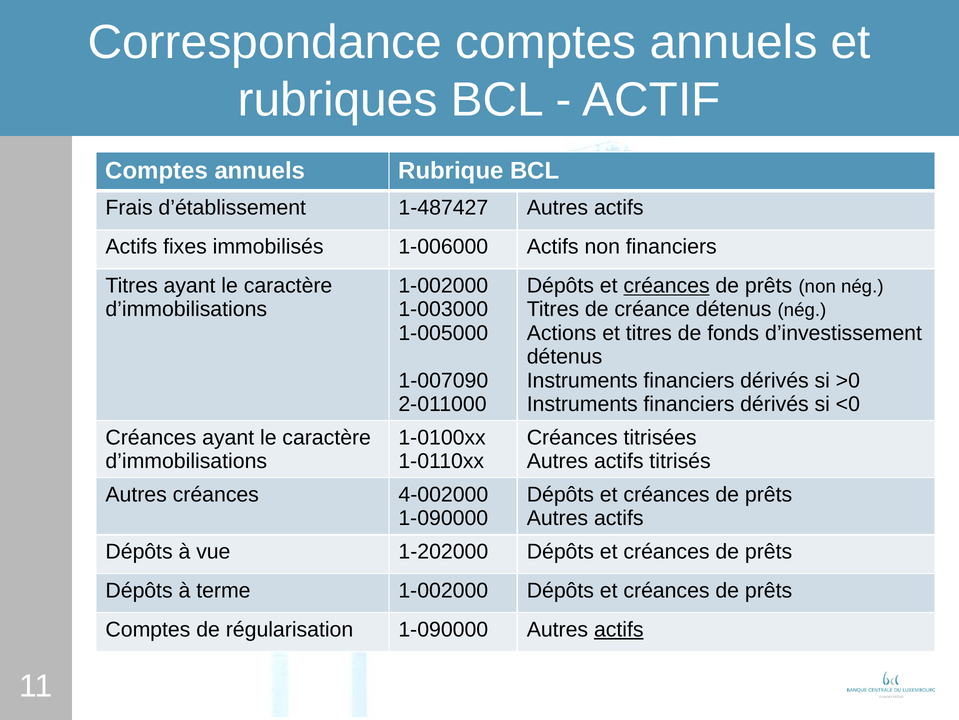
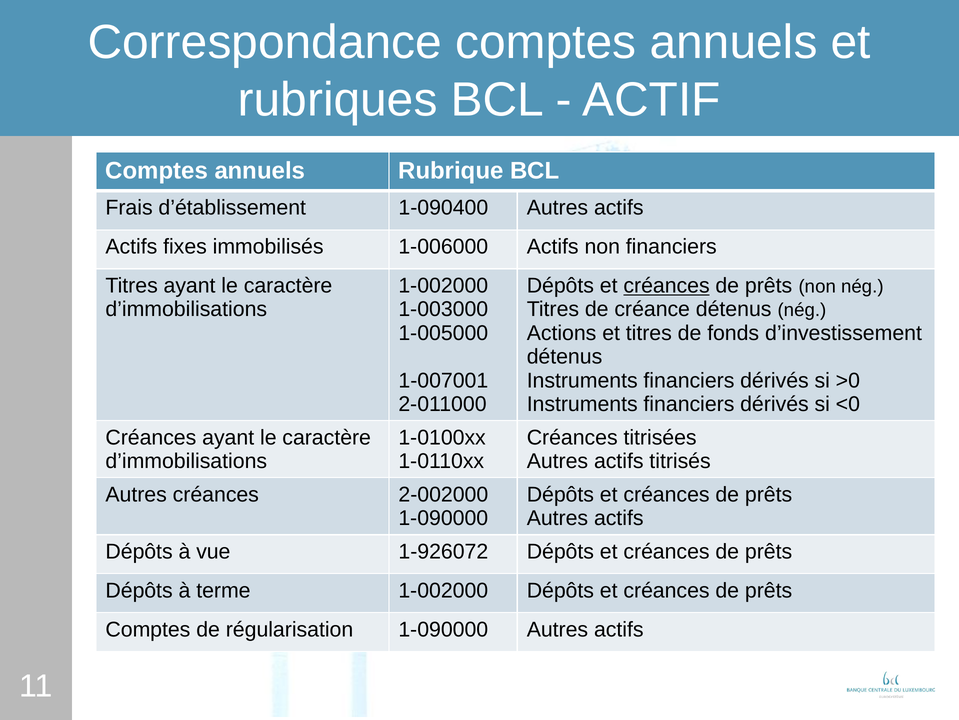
1-487427: 1-487427 -> 1-090400
1-007090: 1-007090 -> 1-007001
4-002000: 4-002000 -> 2-002000
1-202000: 1-202000 -> 1-926072
actifs at (619, 629) underline: present -> none
